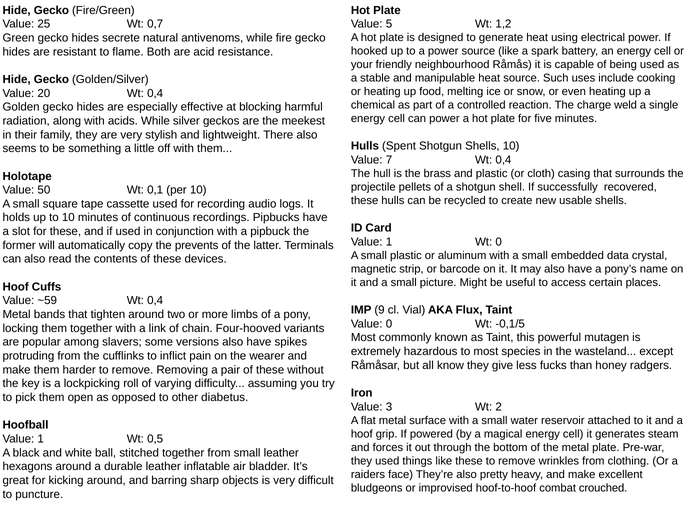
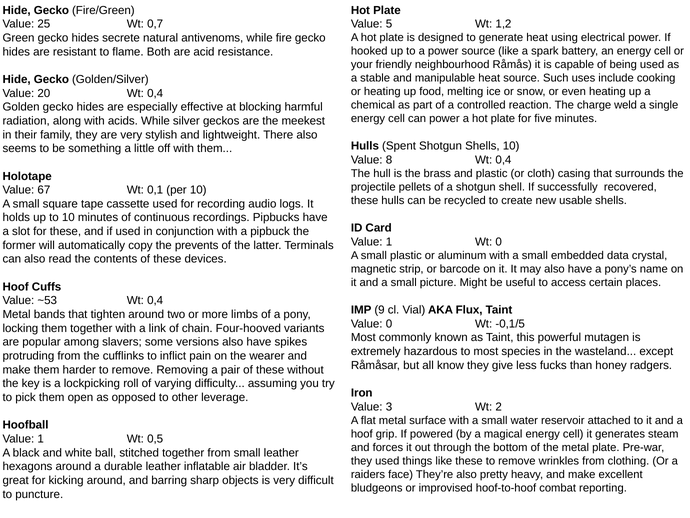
7: 7 -> 8
50: 50 -> 67
~59: ~59 -> ~53
diabetus: diabetus -> leverage
crouched: crouched -> reporting
